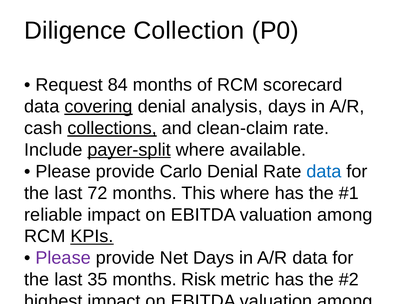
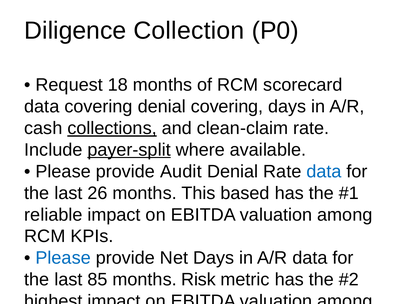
84: 84 -> 18
covering at (99, 107) underline: present -> none
denial analysis: analysis -> covering
Carlo: Carlo -> Audit
72: 72 -> 26
This where: where -> based
KPIs at (92, 237) underline: present -> none
Please at (63, 258) colour: purple -> blue
35: 35 -> 85
